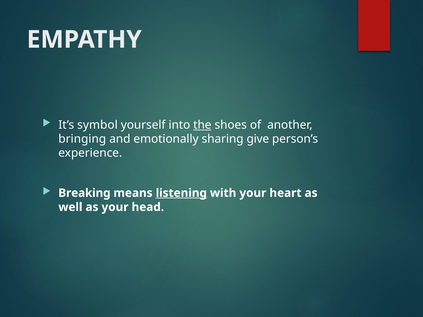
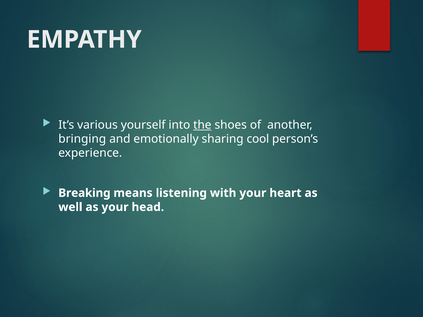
symbol: symbol -> various
give: give -> cool
listening underline: present -> none
